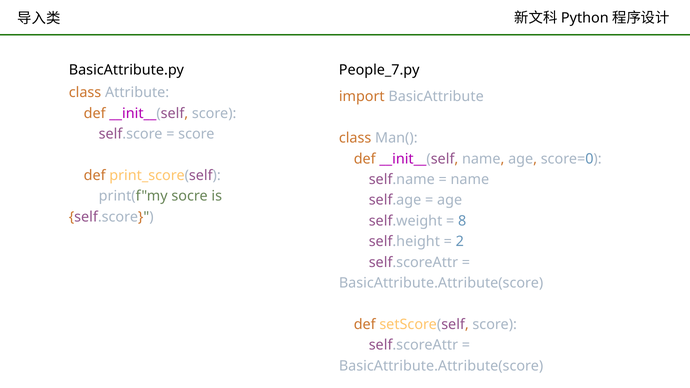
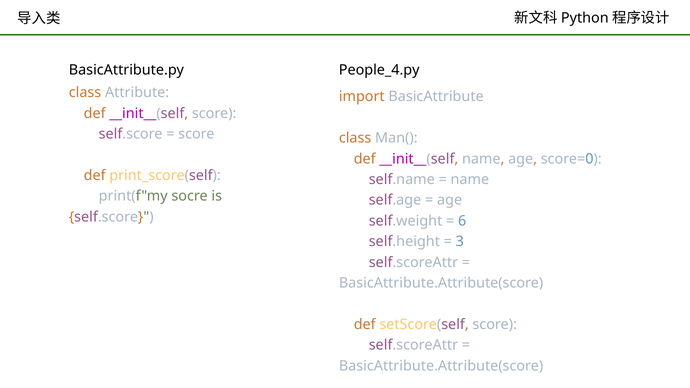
People_7.py: People_7.py -> People_4.py
8: 8 -> 6
2: 2 -> 3
